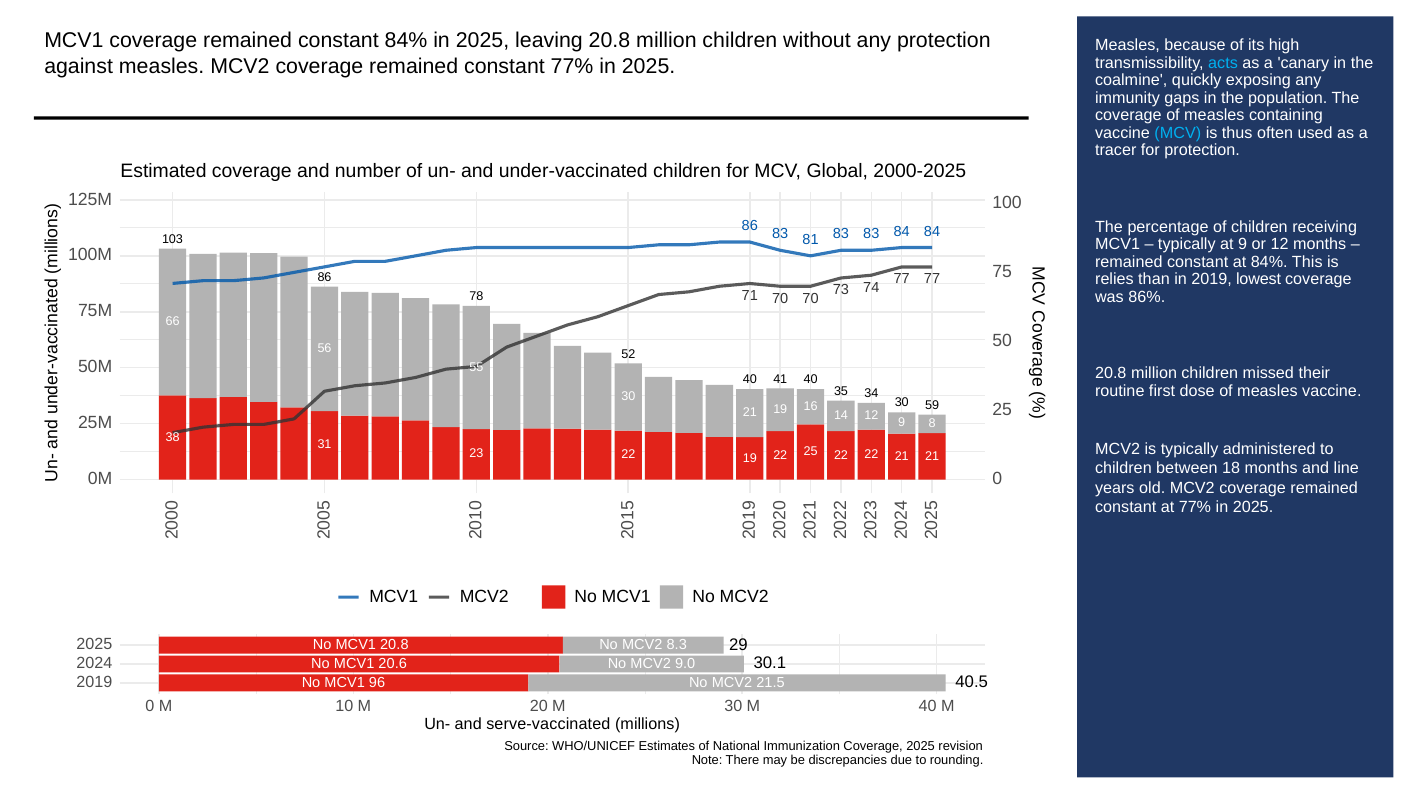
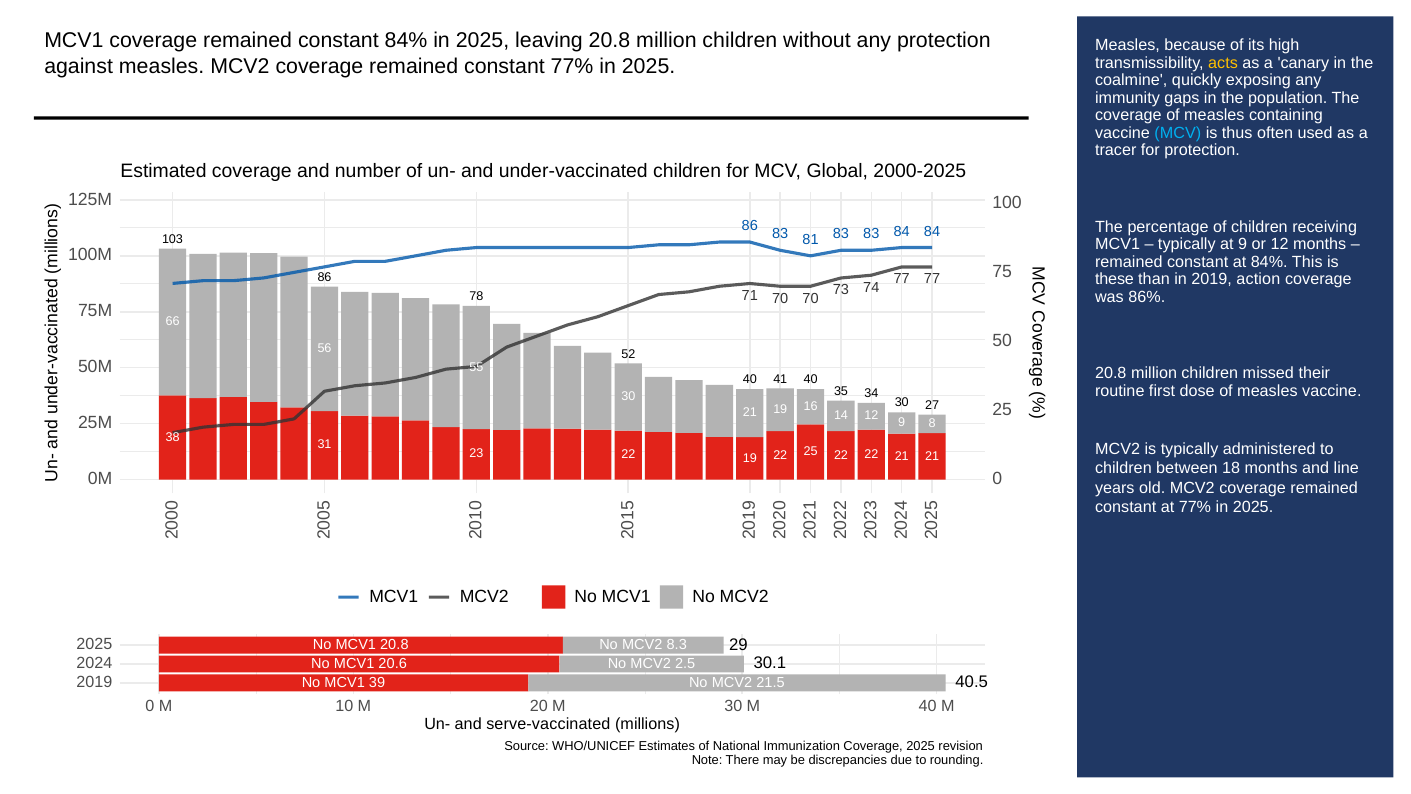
acts colour: light blue -> yellow
relies: relies -> these
lowest: lowest -> action
59: 59 -> 27
9.0: 9.0 -> 2.5
96: 96 -> 39
